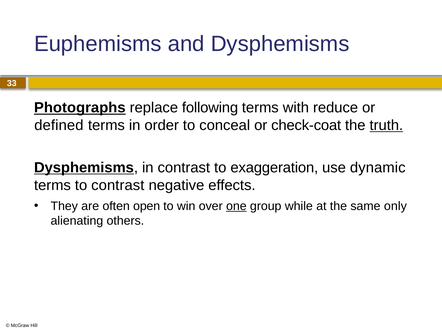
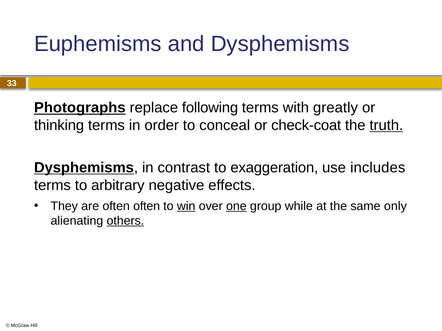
reduce: reduce -> greatly
defined: defined -> thinking
dynamic: dynamic -> includes
to contrast: contrast -> arbitrary
often open: open -> often
win underline: none -> present
others underline: none -> present
